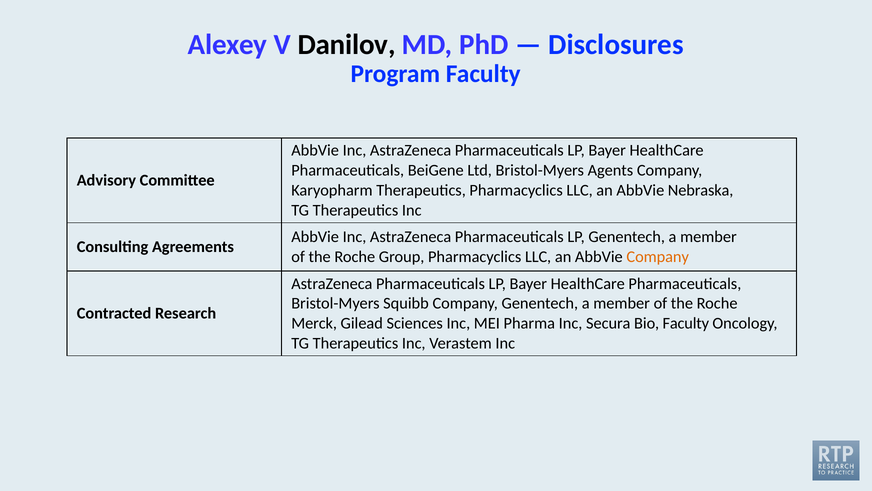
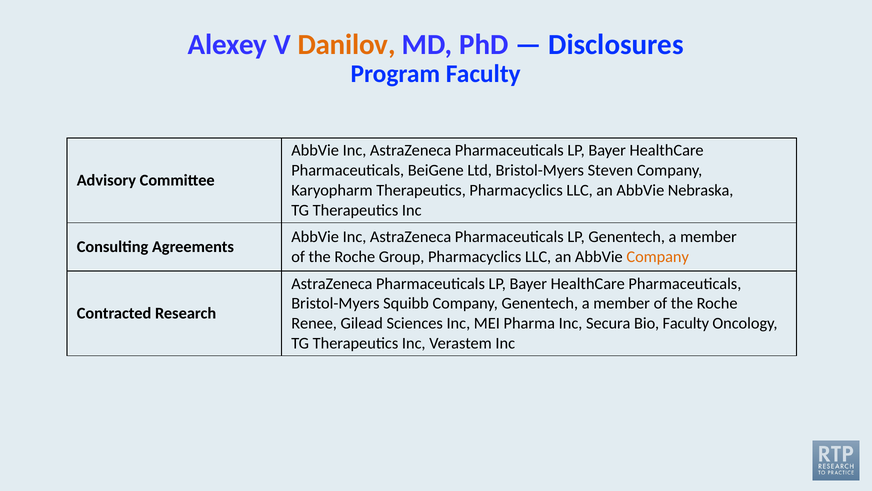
Danilov colour: black -> orange
Agents: Agents -> Steven
Merck: Merck -> Renee
